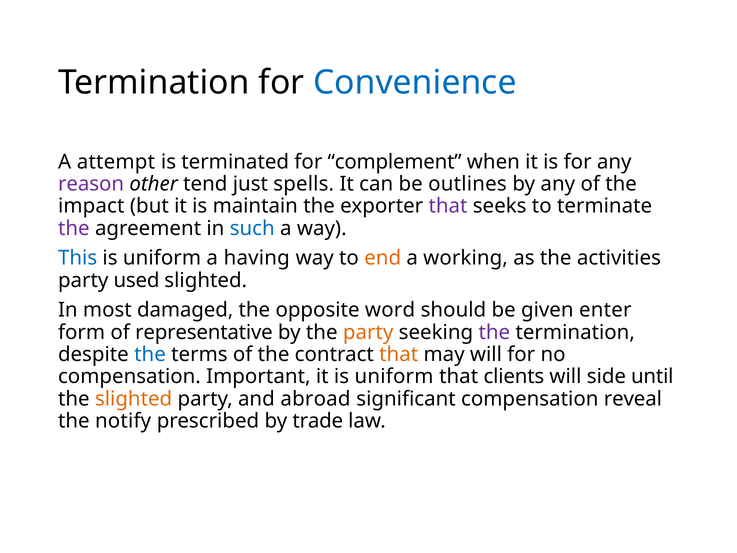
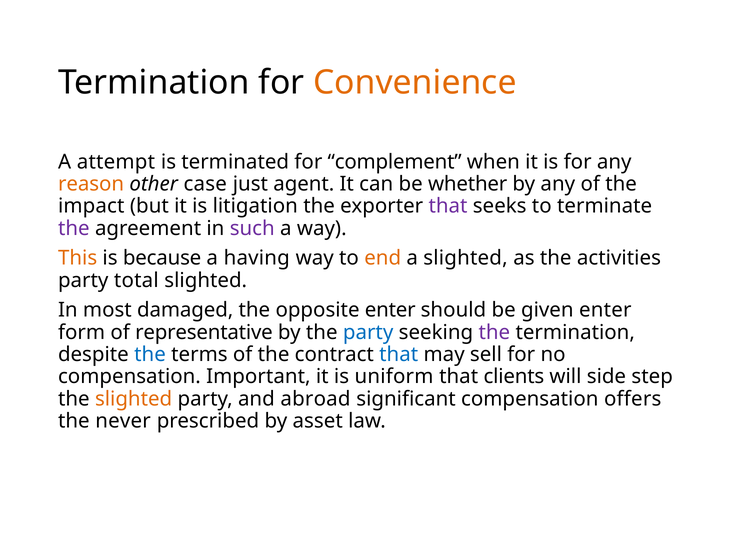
Convenience colour: blue -> orange
reason colour: purple -> orange
tend: tend -> case
spells: spells -> agent
outlines: outlines -> whether
maintain: maintain -> litigation
such colour: blue -> purple
This colour: blue -> orange
uniform at (162, 258): uniform -> because
a working: working -> slighted
used: used -> total
opposite word: word -> enter
party at (368, 332) colour: orange -> blue
that at (399, 354) colour: orange -> blue
may will: will -> sell
until: until -> step
reveal: reveal -> offers
notify: notify -> never
trade: trade -> asset
